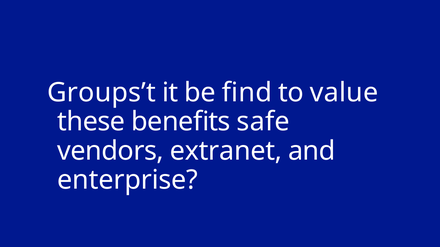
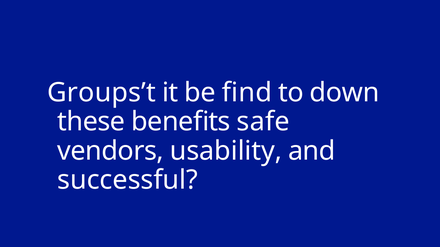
value: value -> down
extranet: extranet -> usability
enterprise: enterprise -> successful
